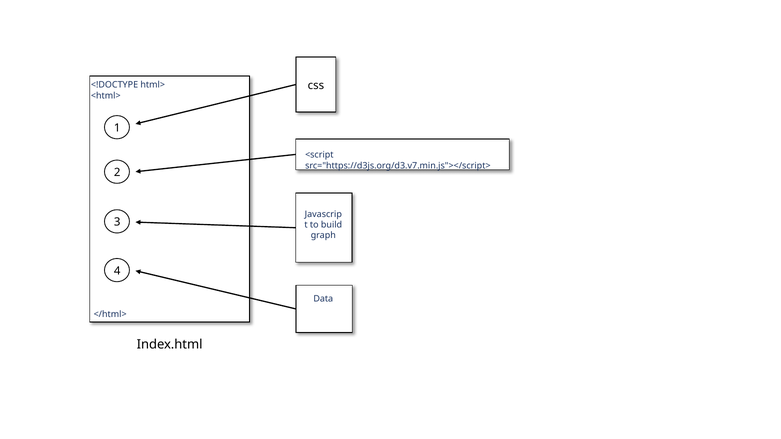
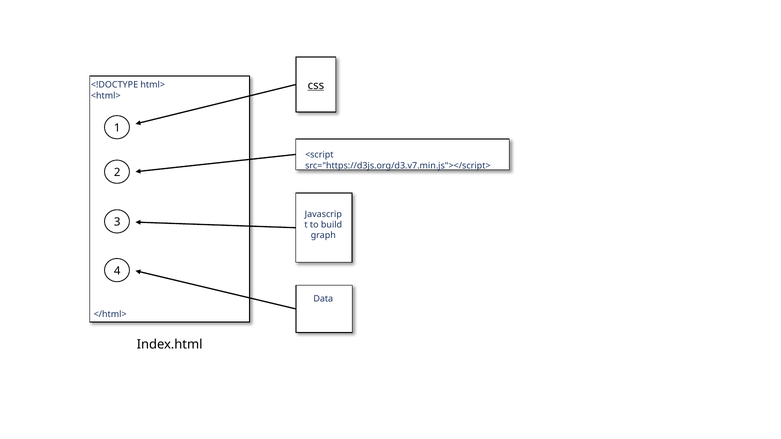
css underline: none -> present
